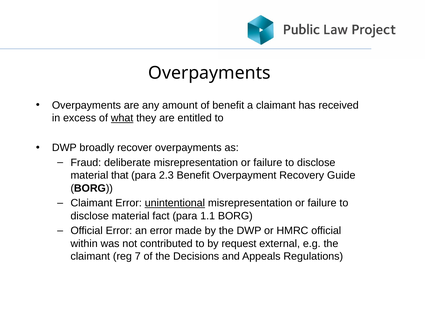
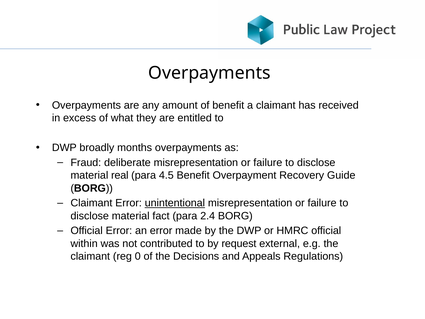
what underline: present -> none
recover: recover -> months
that: that -> real
2.3: 2.3 -> 4.5
1.1: 1.1 -> 2.4
7: 7 -> 0
